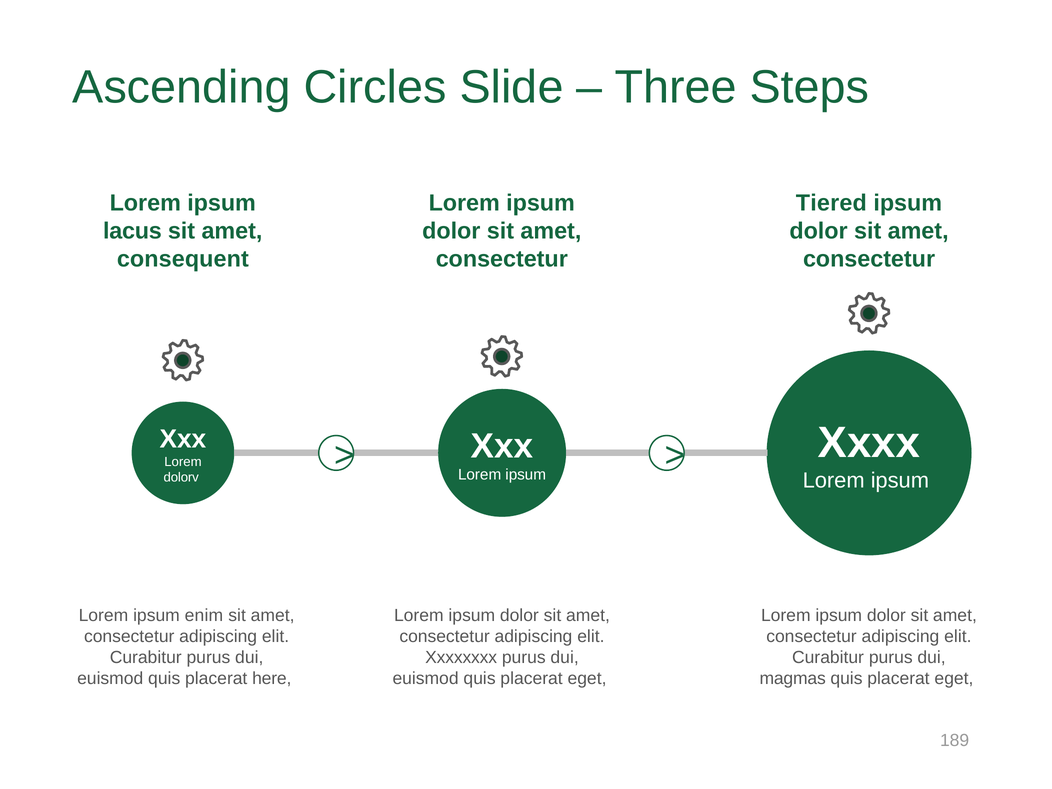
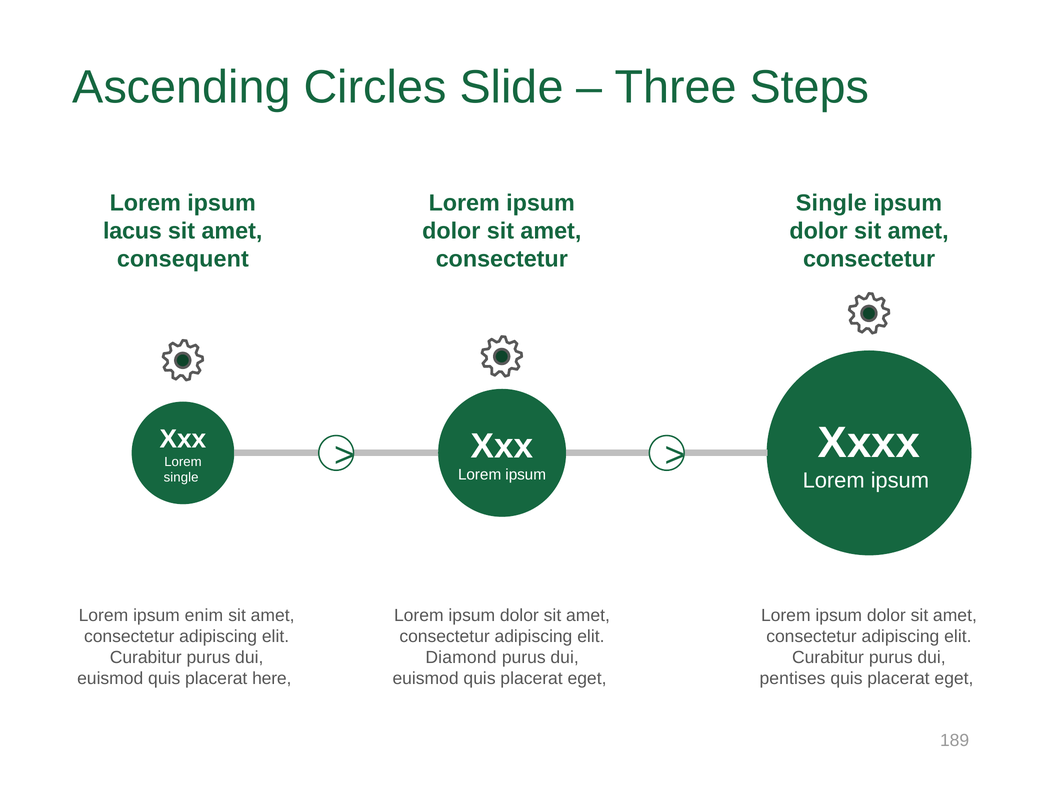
Tiered at (831, 203): Tiered -> Single
dolorv at (181, 478): dolorv -> single
Xxxxxxxx: Xxxxxxxx -> Diamond
magmas: magmas -> pentises
